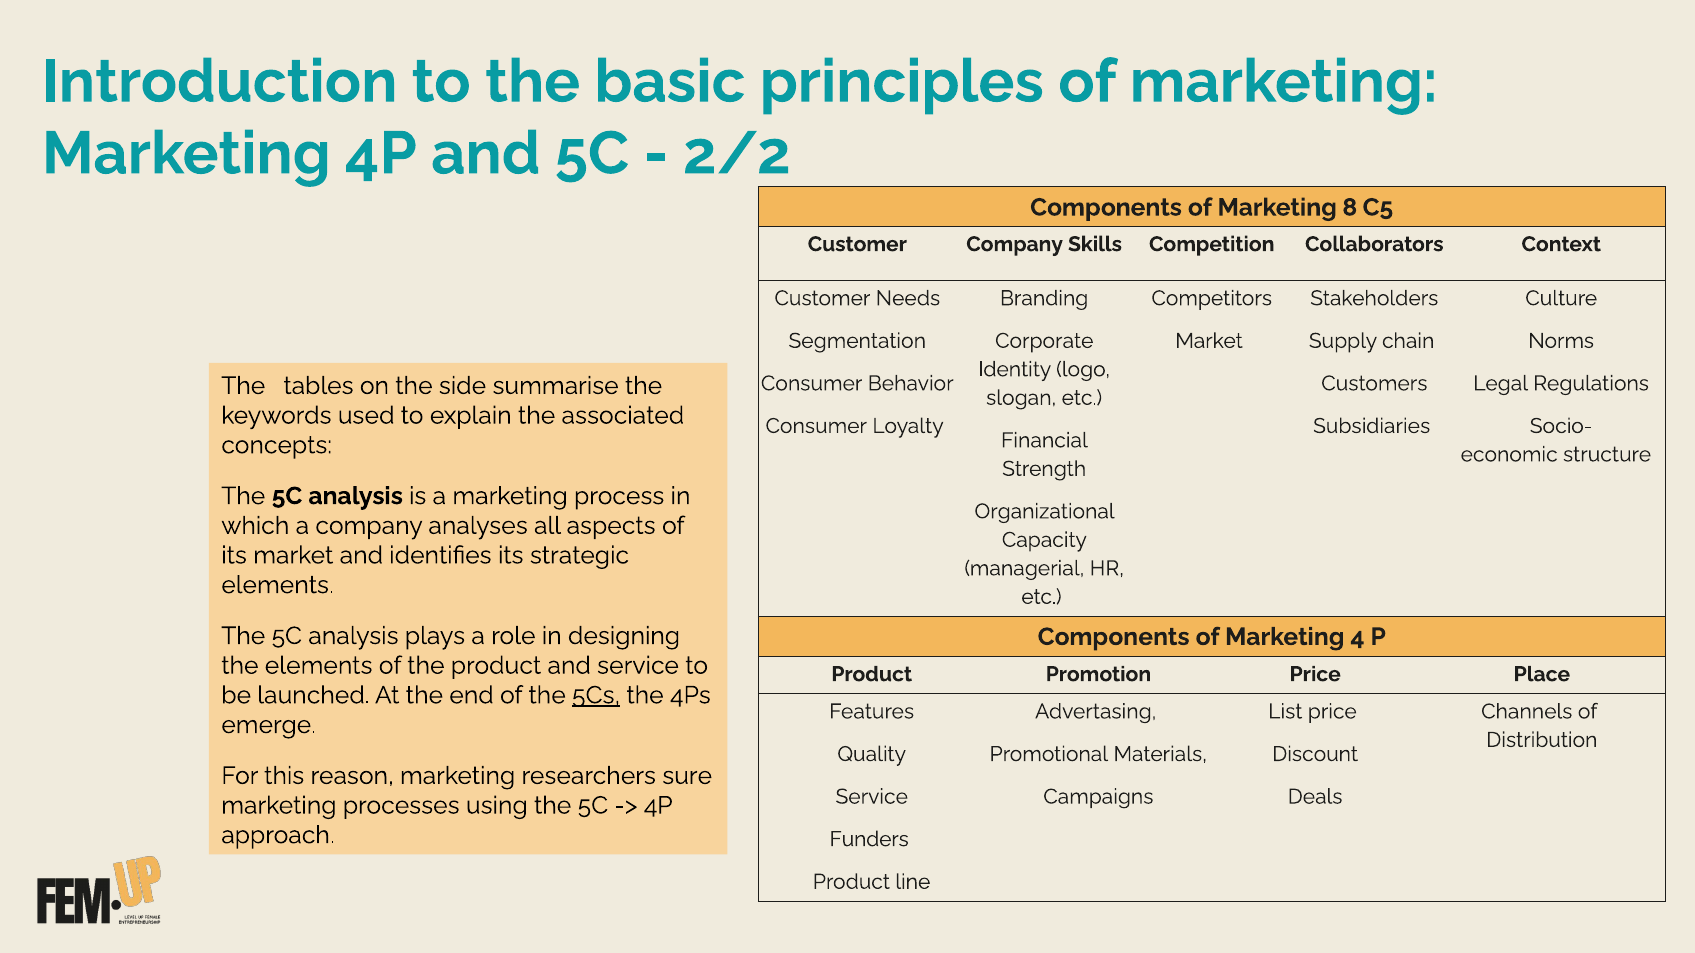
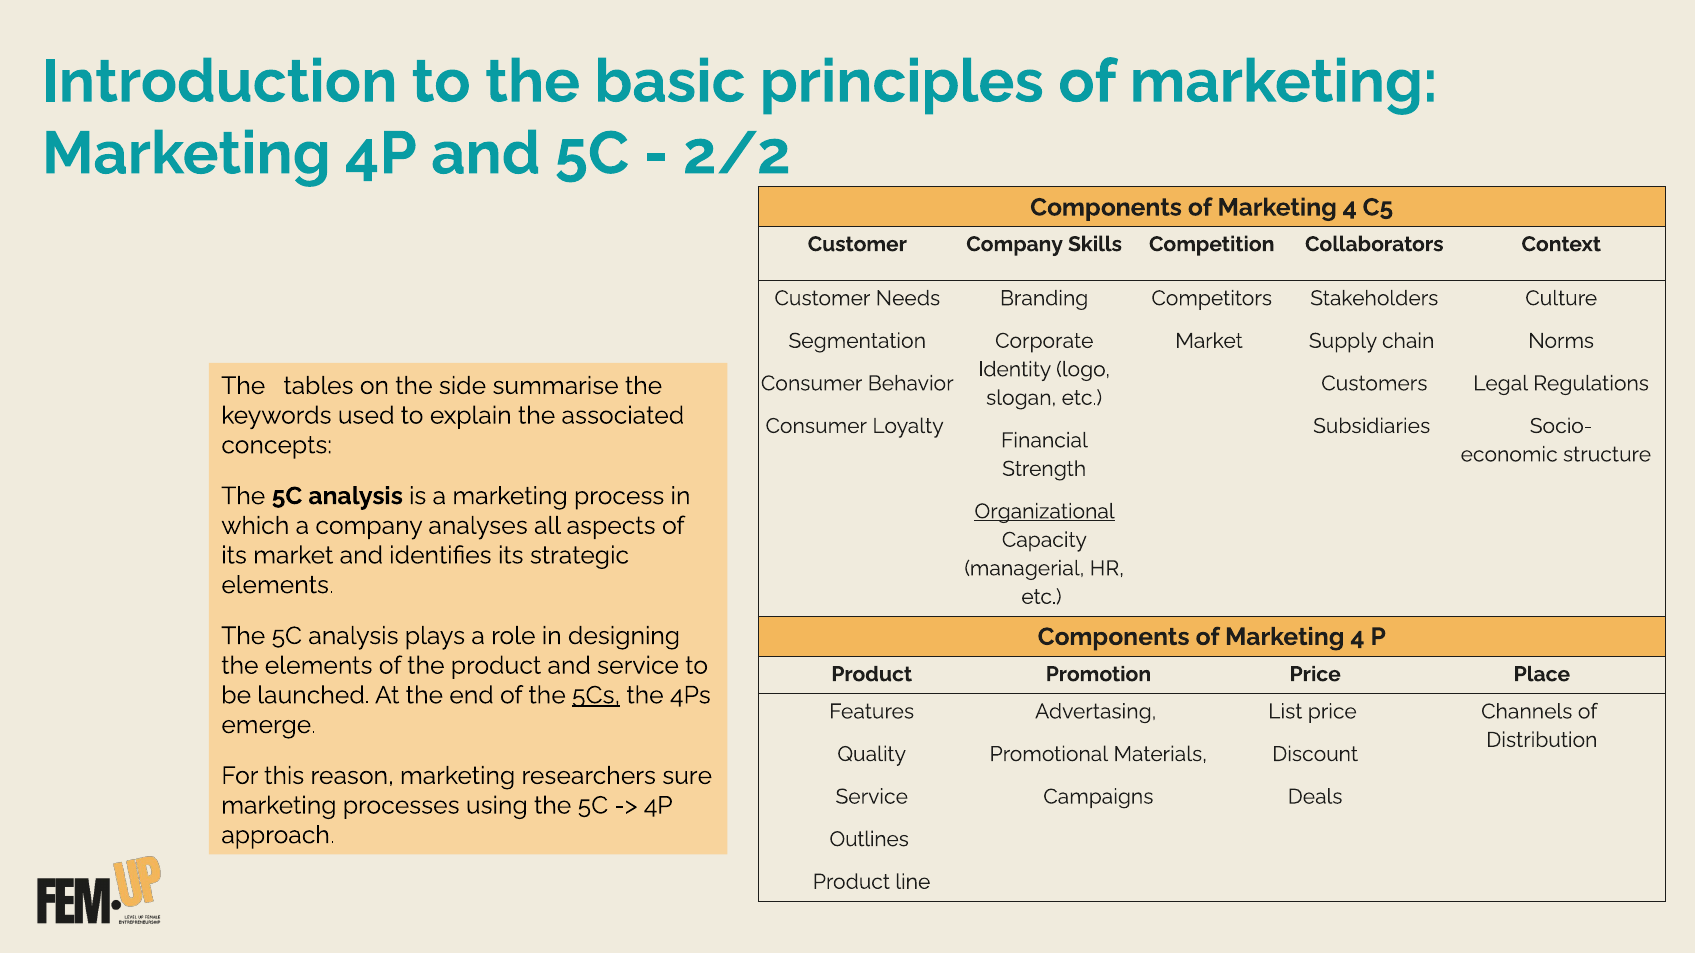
8 at (1350, 208): 8 -> 4
Organizational underline: none -> present
Funders: Funders -> Outlines
